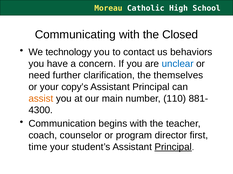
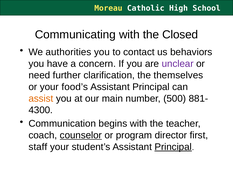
technology: technology -> authorities
unclear colour: blue -> purple
copy’s: copy’s -> food’s
110: 110 -> 500
counselor underline: none -> present
time: time -> staff
